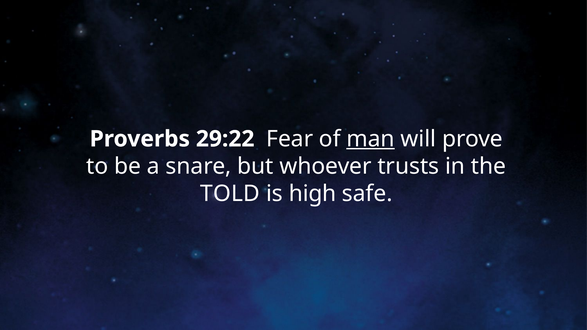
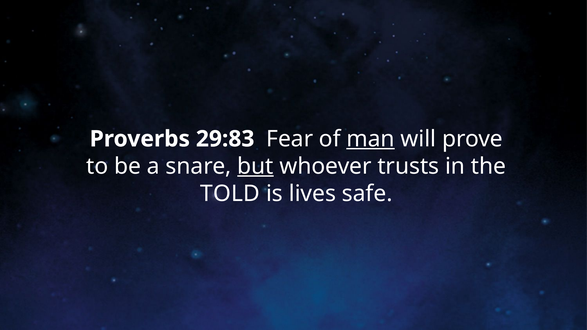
29:22: 29:22 -> 29:83
but underline: none -> present
high: high -> lives
